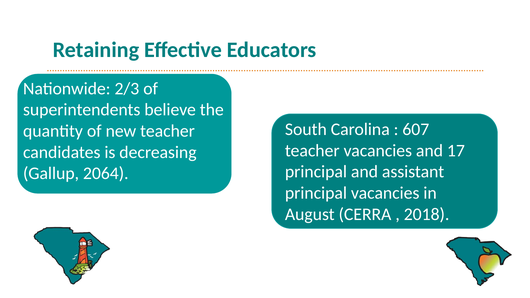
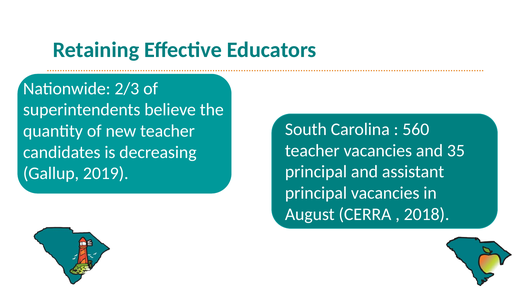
607: 607 -> 560
17: 17 -> 35
2064: 2064 -> 2019
